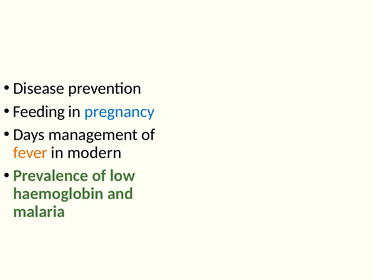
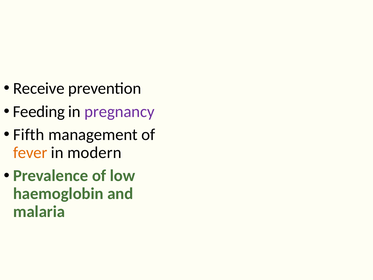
Disease: Disease -> Receive
pregnancy colour: blue -> purple
Days: Days -> Fifth
